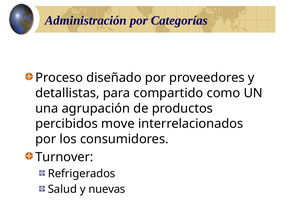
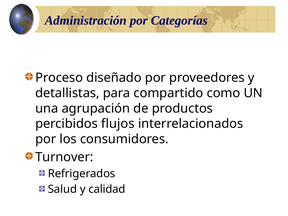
move: move -> flujos
nuevas: nuevas -> calidad
